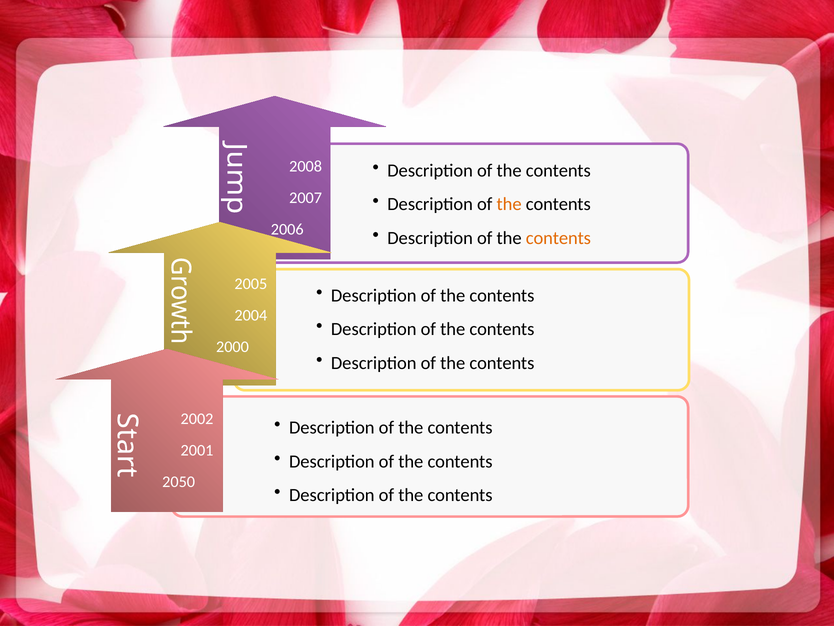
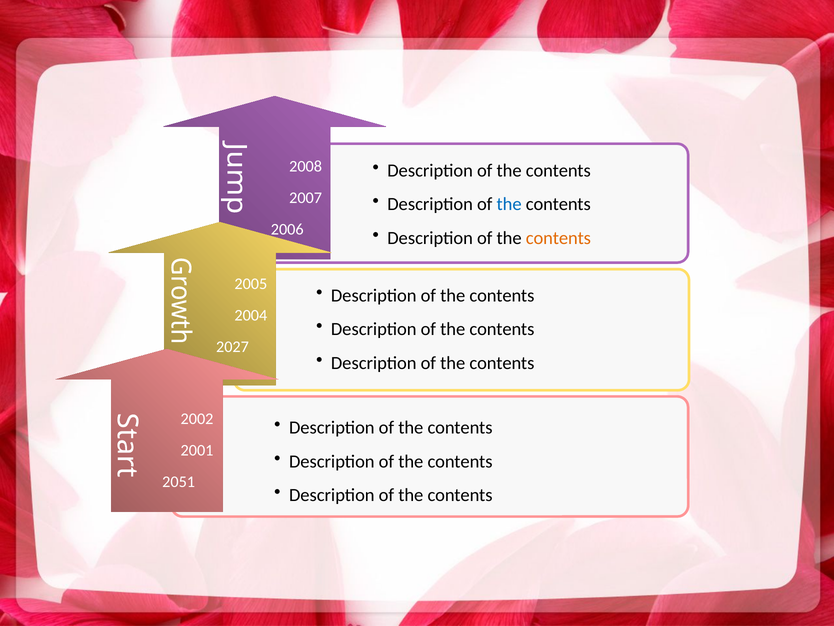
the at (509, 204) colour: orange -> blue
2000: 2000 -> 2027
2050: 2050 -> 2051
